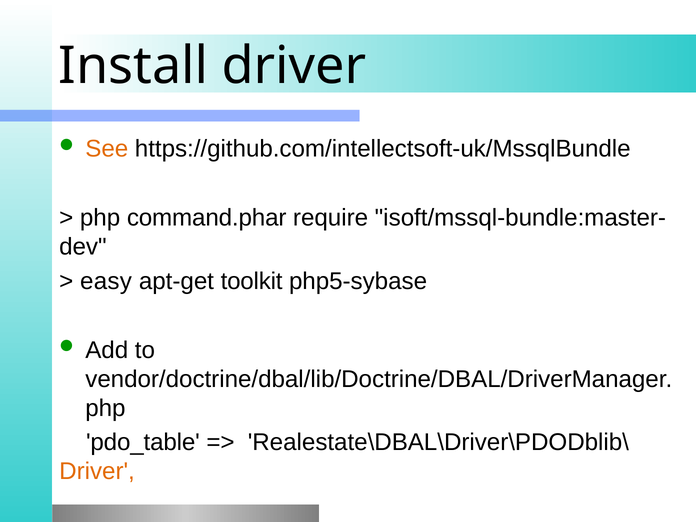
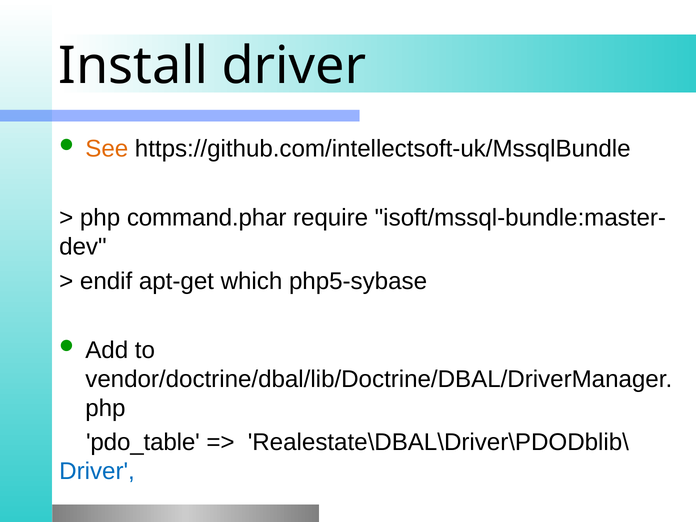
easy: easy -> endif
toolkit: toolkit -> which
Driver at (97, 471) colour: orange -> blue
